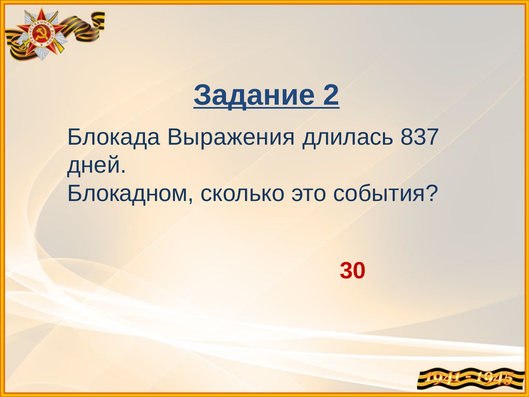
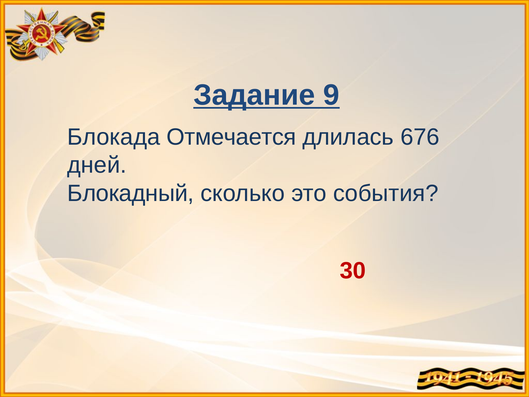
2: 2 -> 9
Выражения: Выражения -> Отмечается
837: 837 -> 676
Блокадном: Блокадном -> Блокадный
